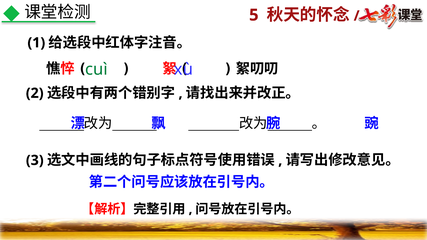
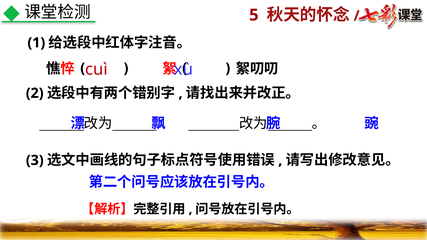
cuì colour: green -> red
